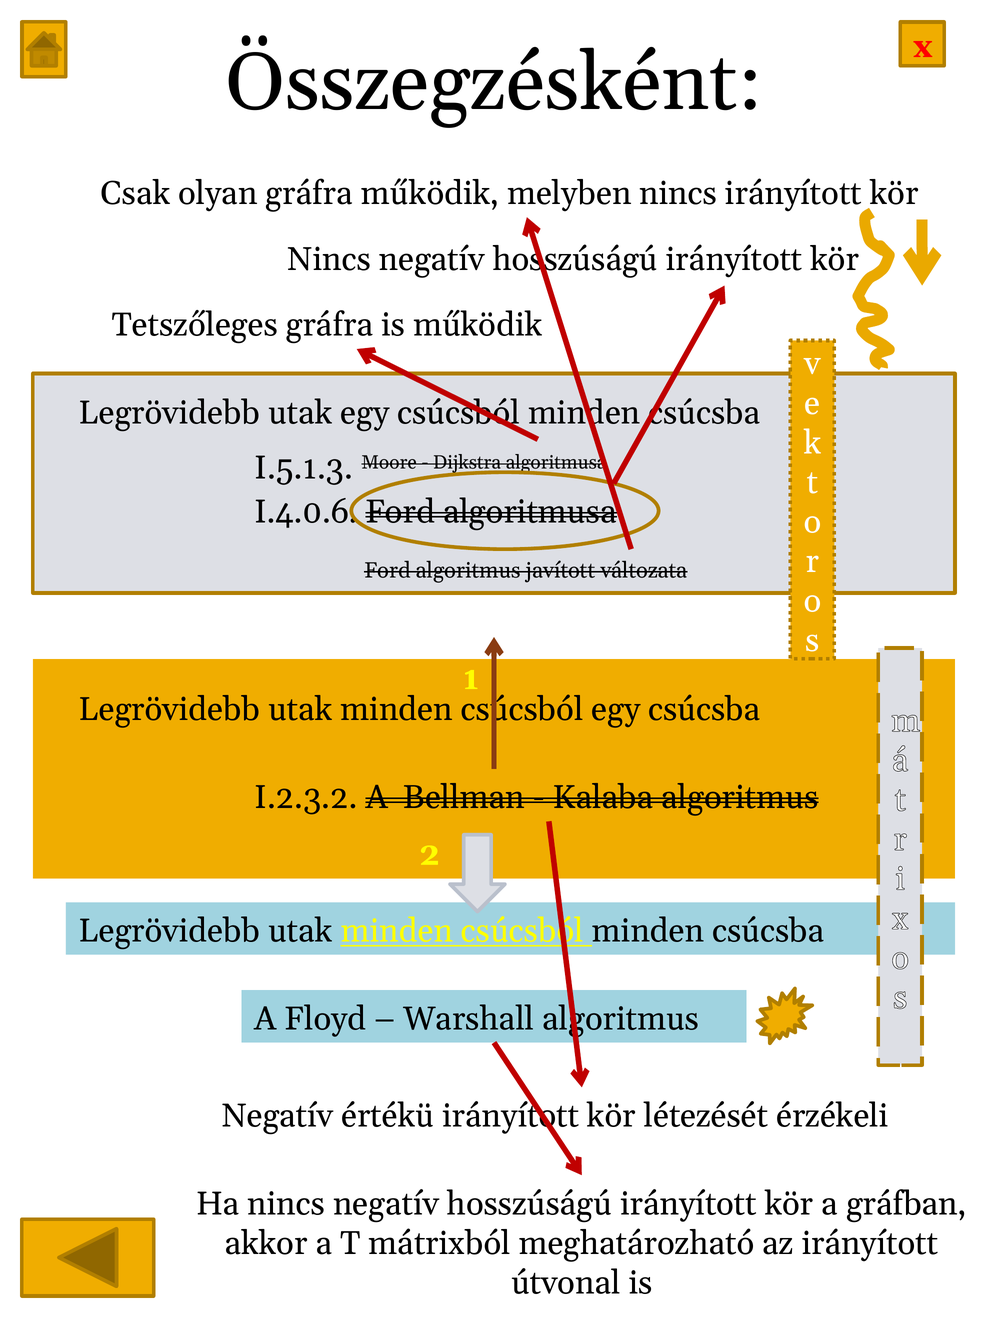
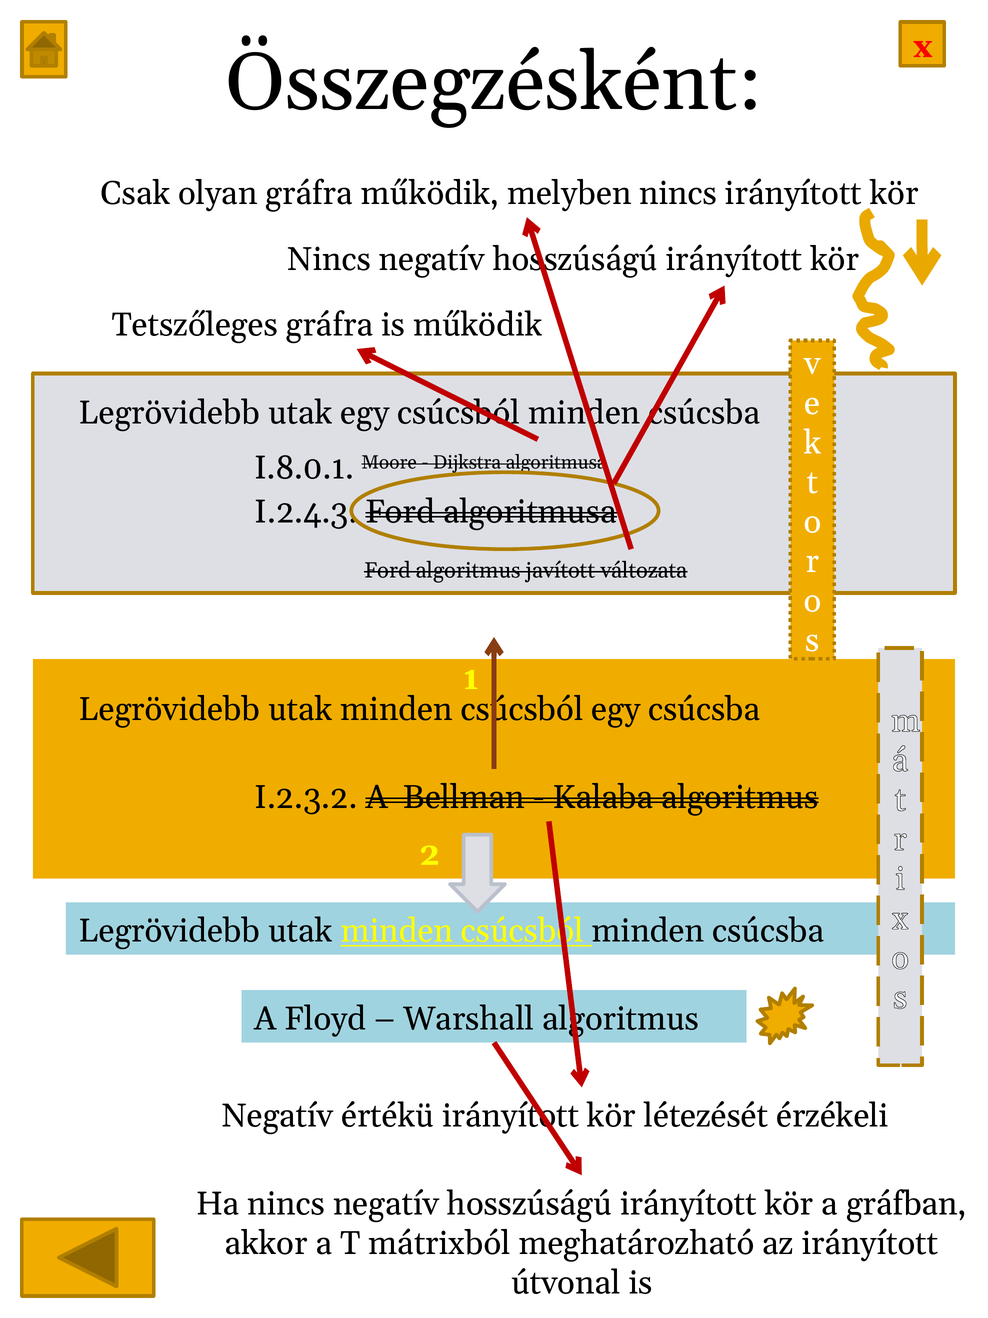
I.5.1.3: I.5.1.3 -> I.8.0.1
I.4.0.6: I.4.0.6 -> I.2.4.3
